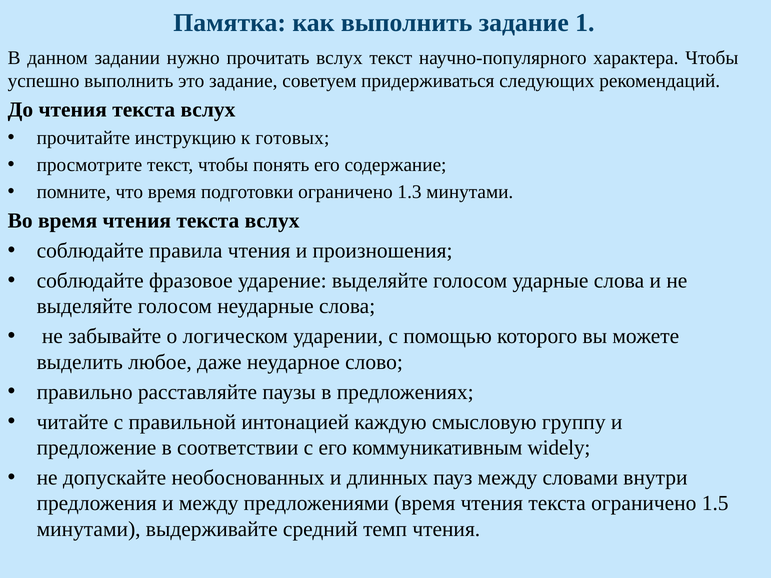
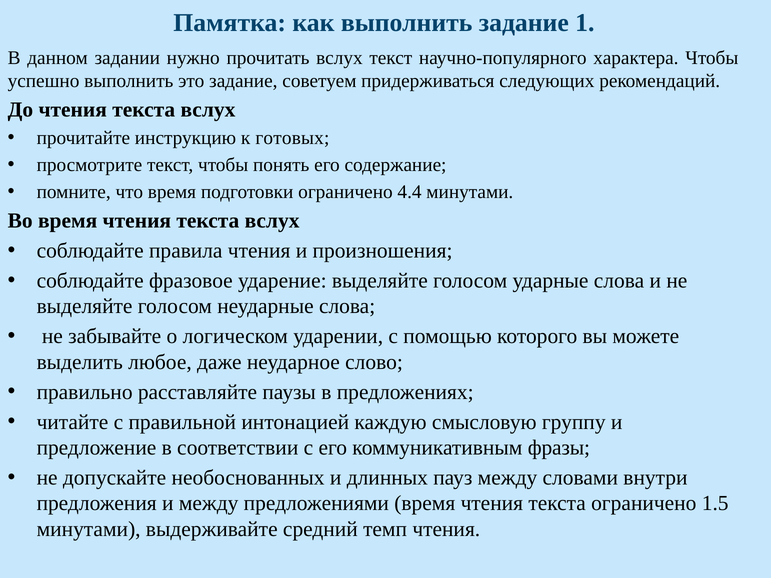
1.3: 1.3 -> 4.4
widely: widely -> фразы
